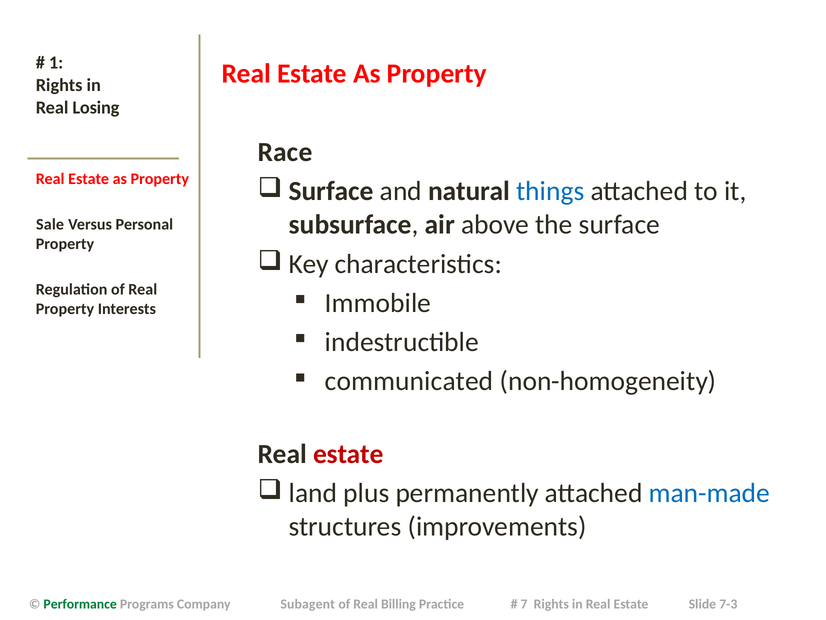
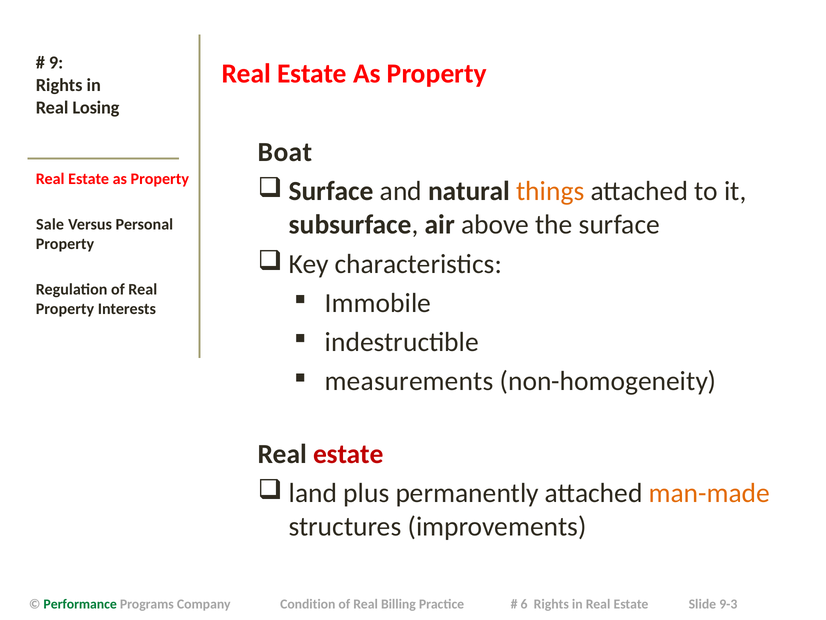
1: 1 -> 9
Race: Race -> Boat
things colour: blue -> orange
communicated: communicated -> measurements
man-made colour: blue -> orange
Subagent: Subagent -> Condition
7: 7 -> 6
7-3: 7-3 -> 9-3
